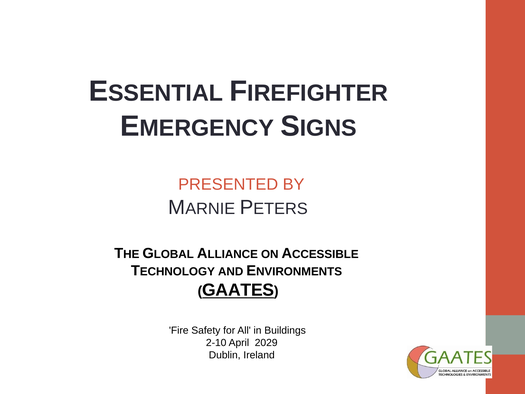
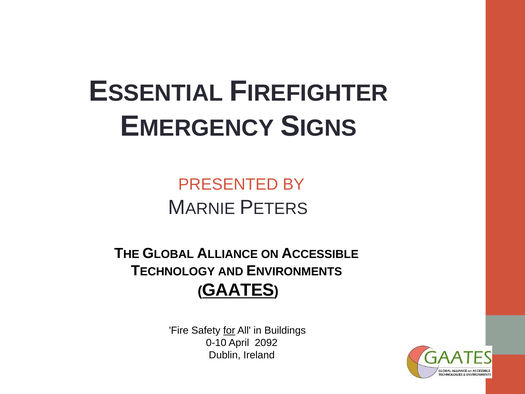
for underline: none -> present
2-10: 2-10 -> 0-10
2029: 2029 -> 2092
